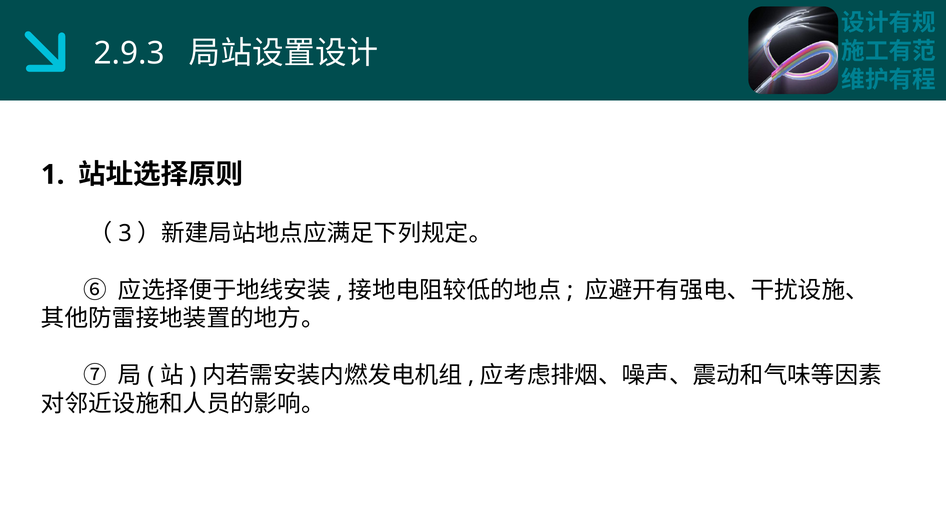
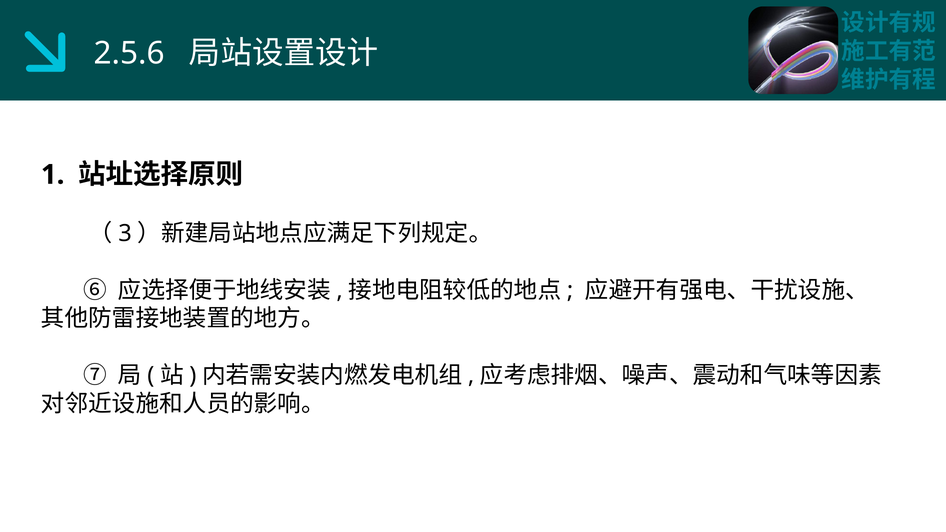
2.9.3: 2.9.3 -> 2.5.6
